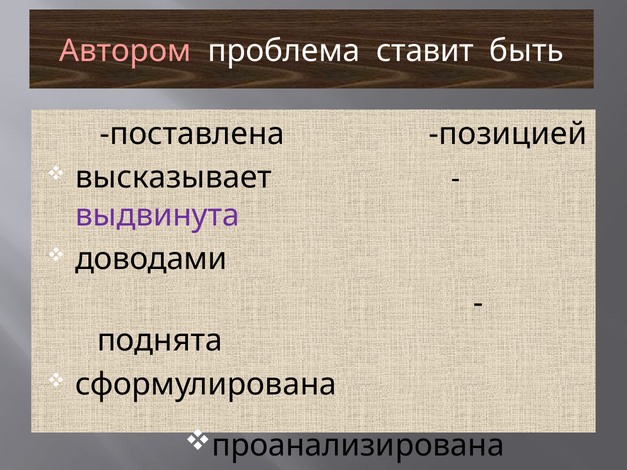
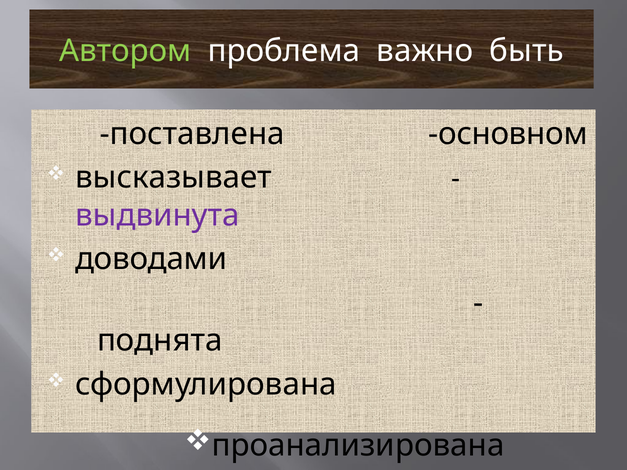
Автором colour: pink -> light green
ставит: ставит -> важно
позицией: позицией -> основном
